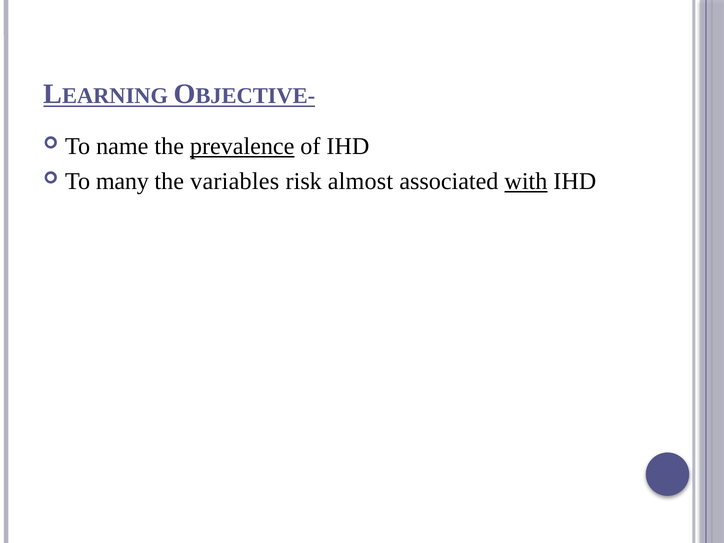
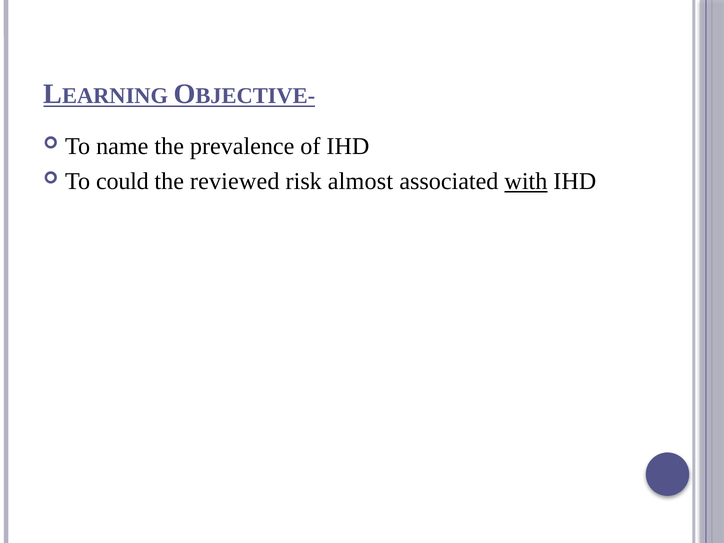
prevalence underline: present -> none
many: many -> could
variables: variables -> reviewed
